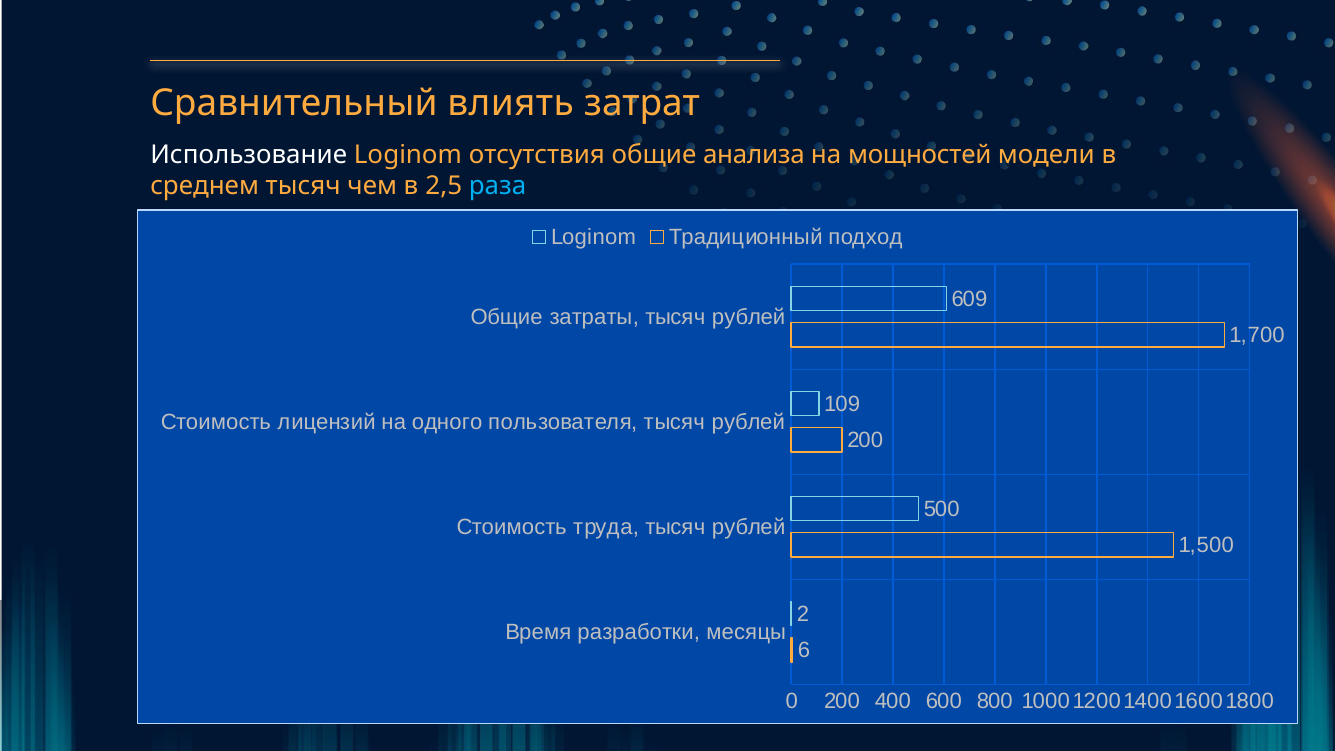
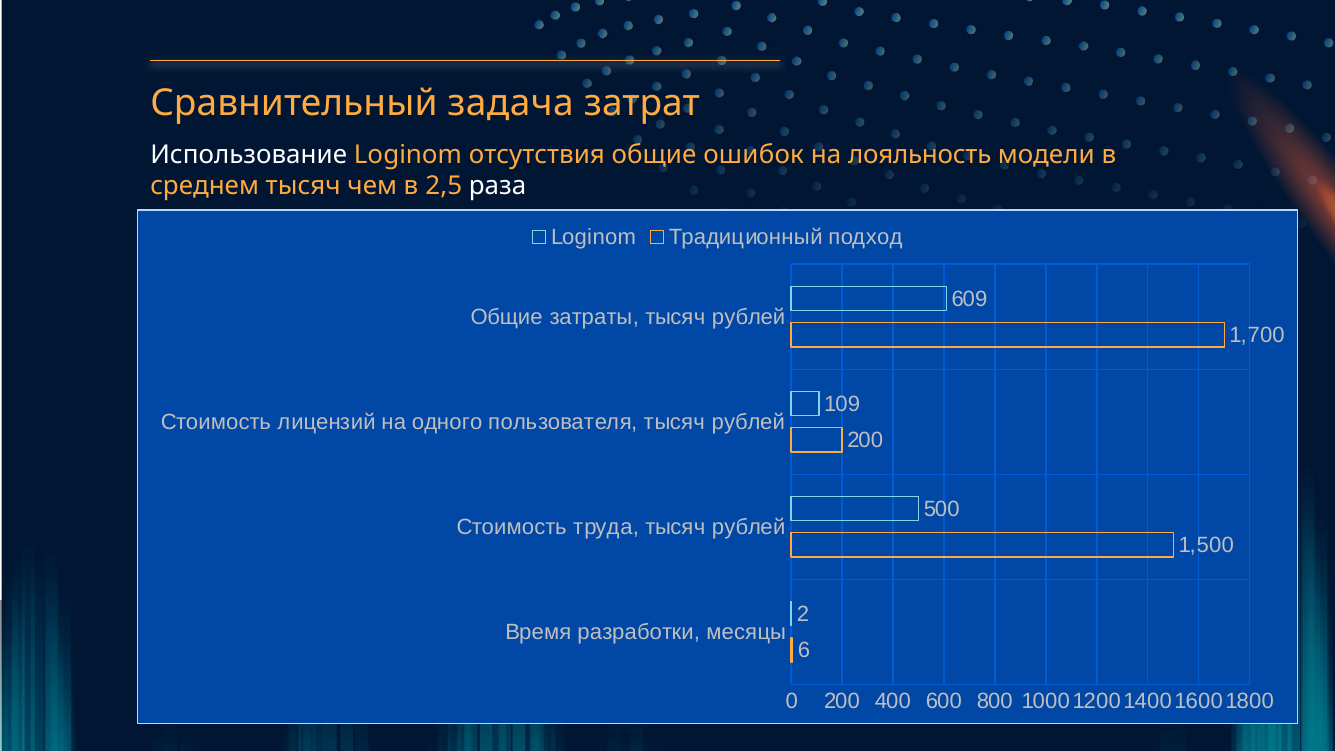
влиять: влиять -> задача
анализа: анализа -> ошибок
мощностей: мощностей -> лояльность
раза colour: light blue -> white
